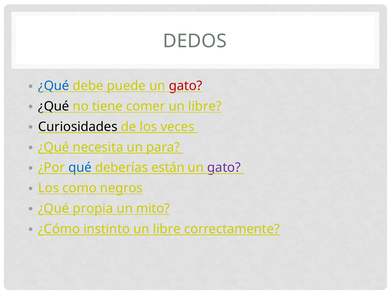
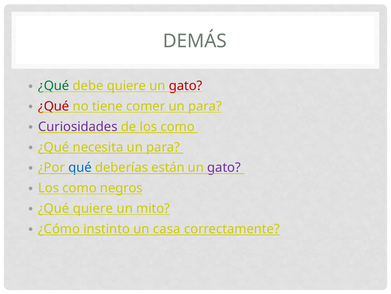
DEDOS: DEDOS -> DEMÁS
¿Qué at (54, 86) colour: blue -> green
debe puede: puede -> quiere
¿Qué at (54, 106) colour: black -> red
comer un libre: libre -> para
Curiosidades colour: black -> purple
de los veces: veces -> como
¿Qué propia: propia -> quiere
libre at (167, 228): libre -> casa
